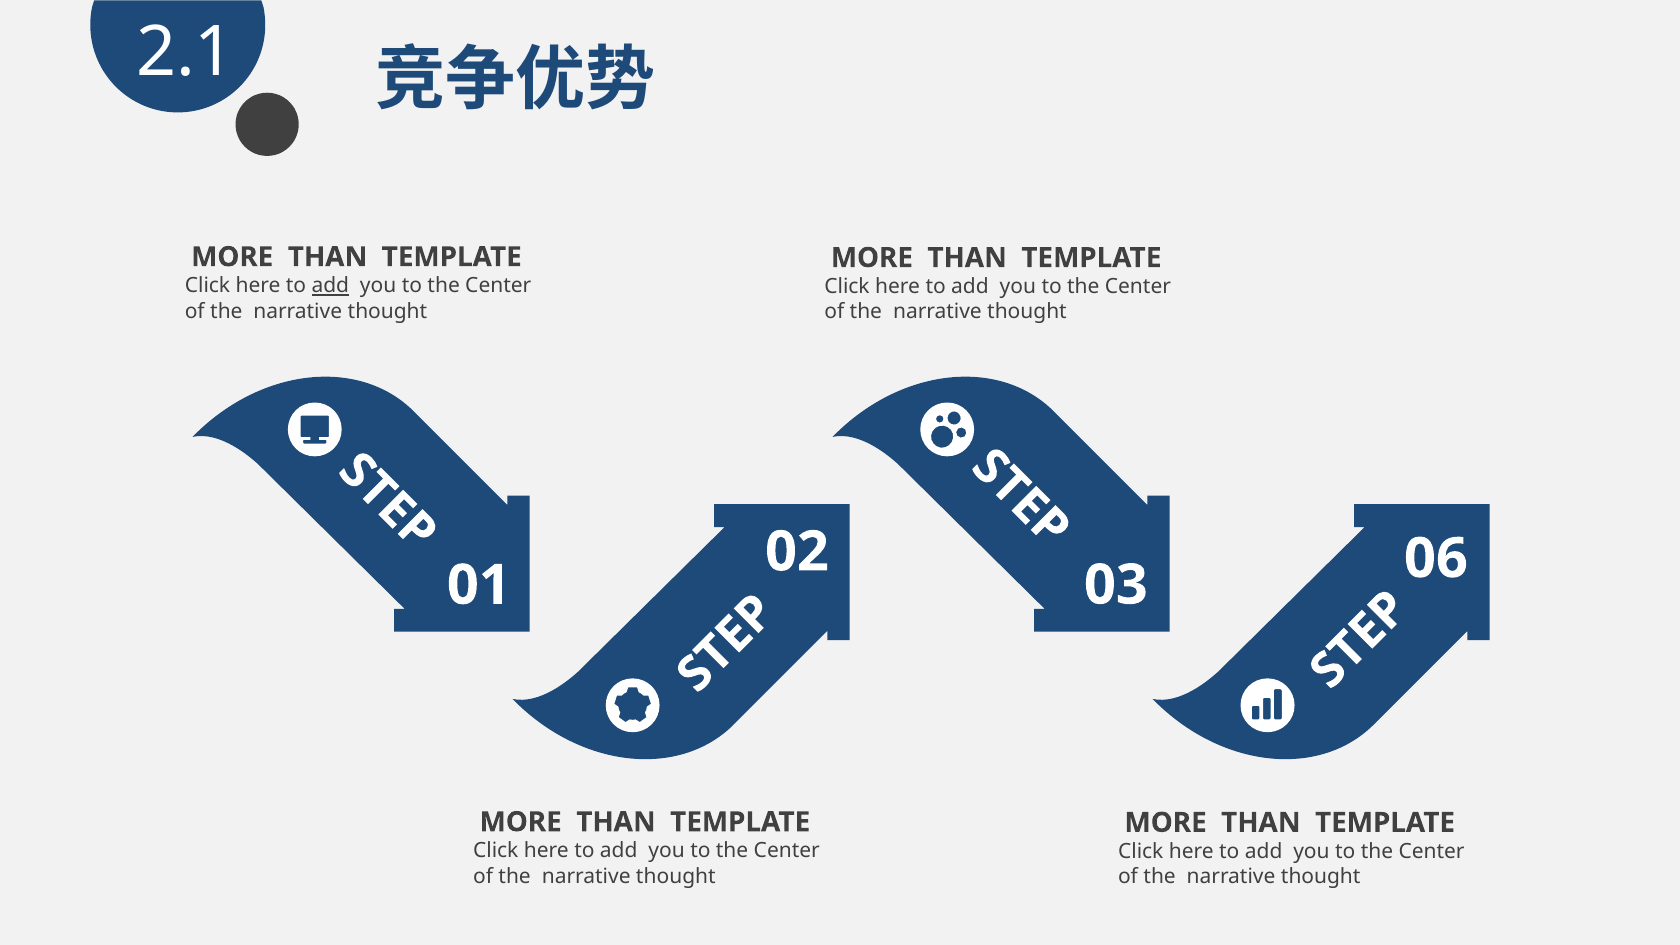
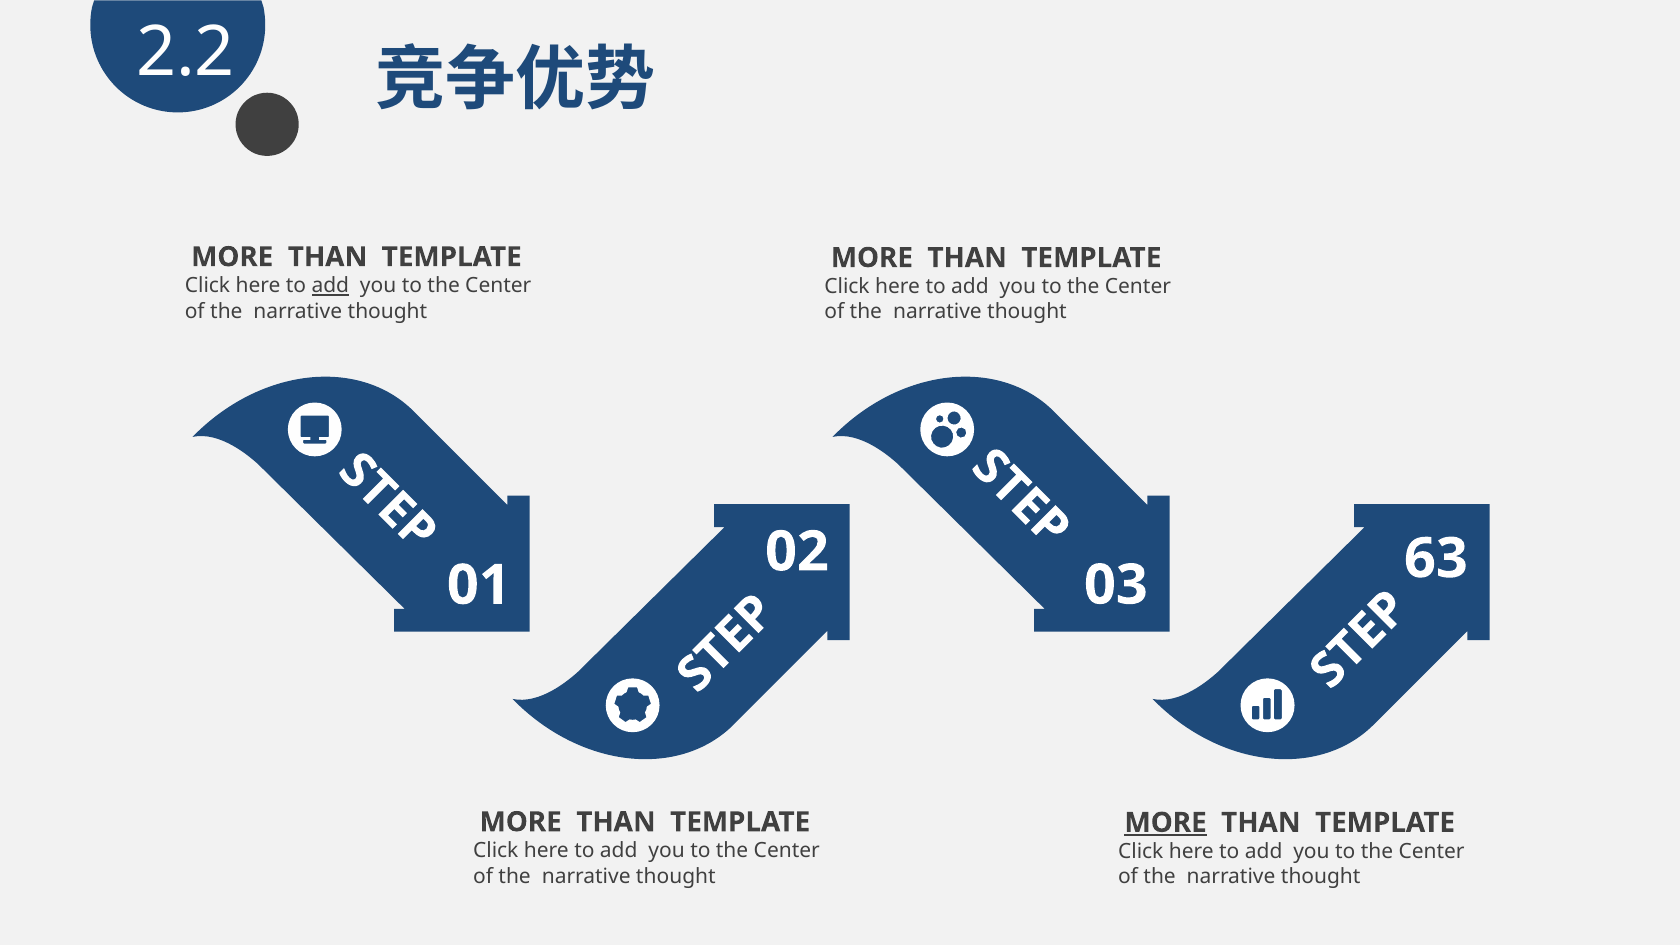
2.1: 2.1 -> 2.2
06: 06 -> 63
MORE at (1166, 823) underline: none -> present
